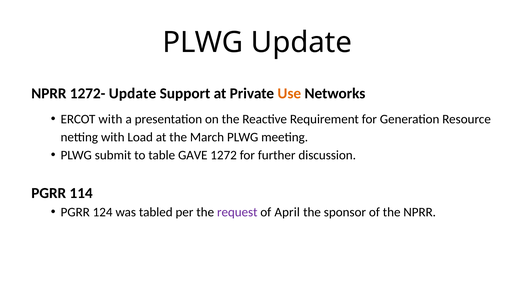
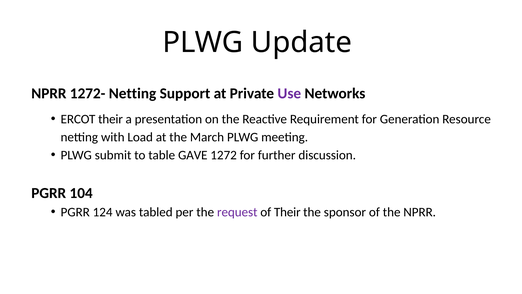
1272- Update: Update -> Netting
Use colour: orange -> purple
ERCOT with: with -> their
114: 114 -> 104
of April: April -> Their
